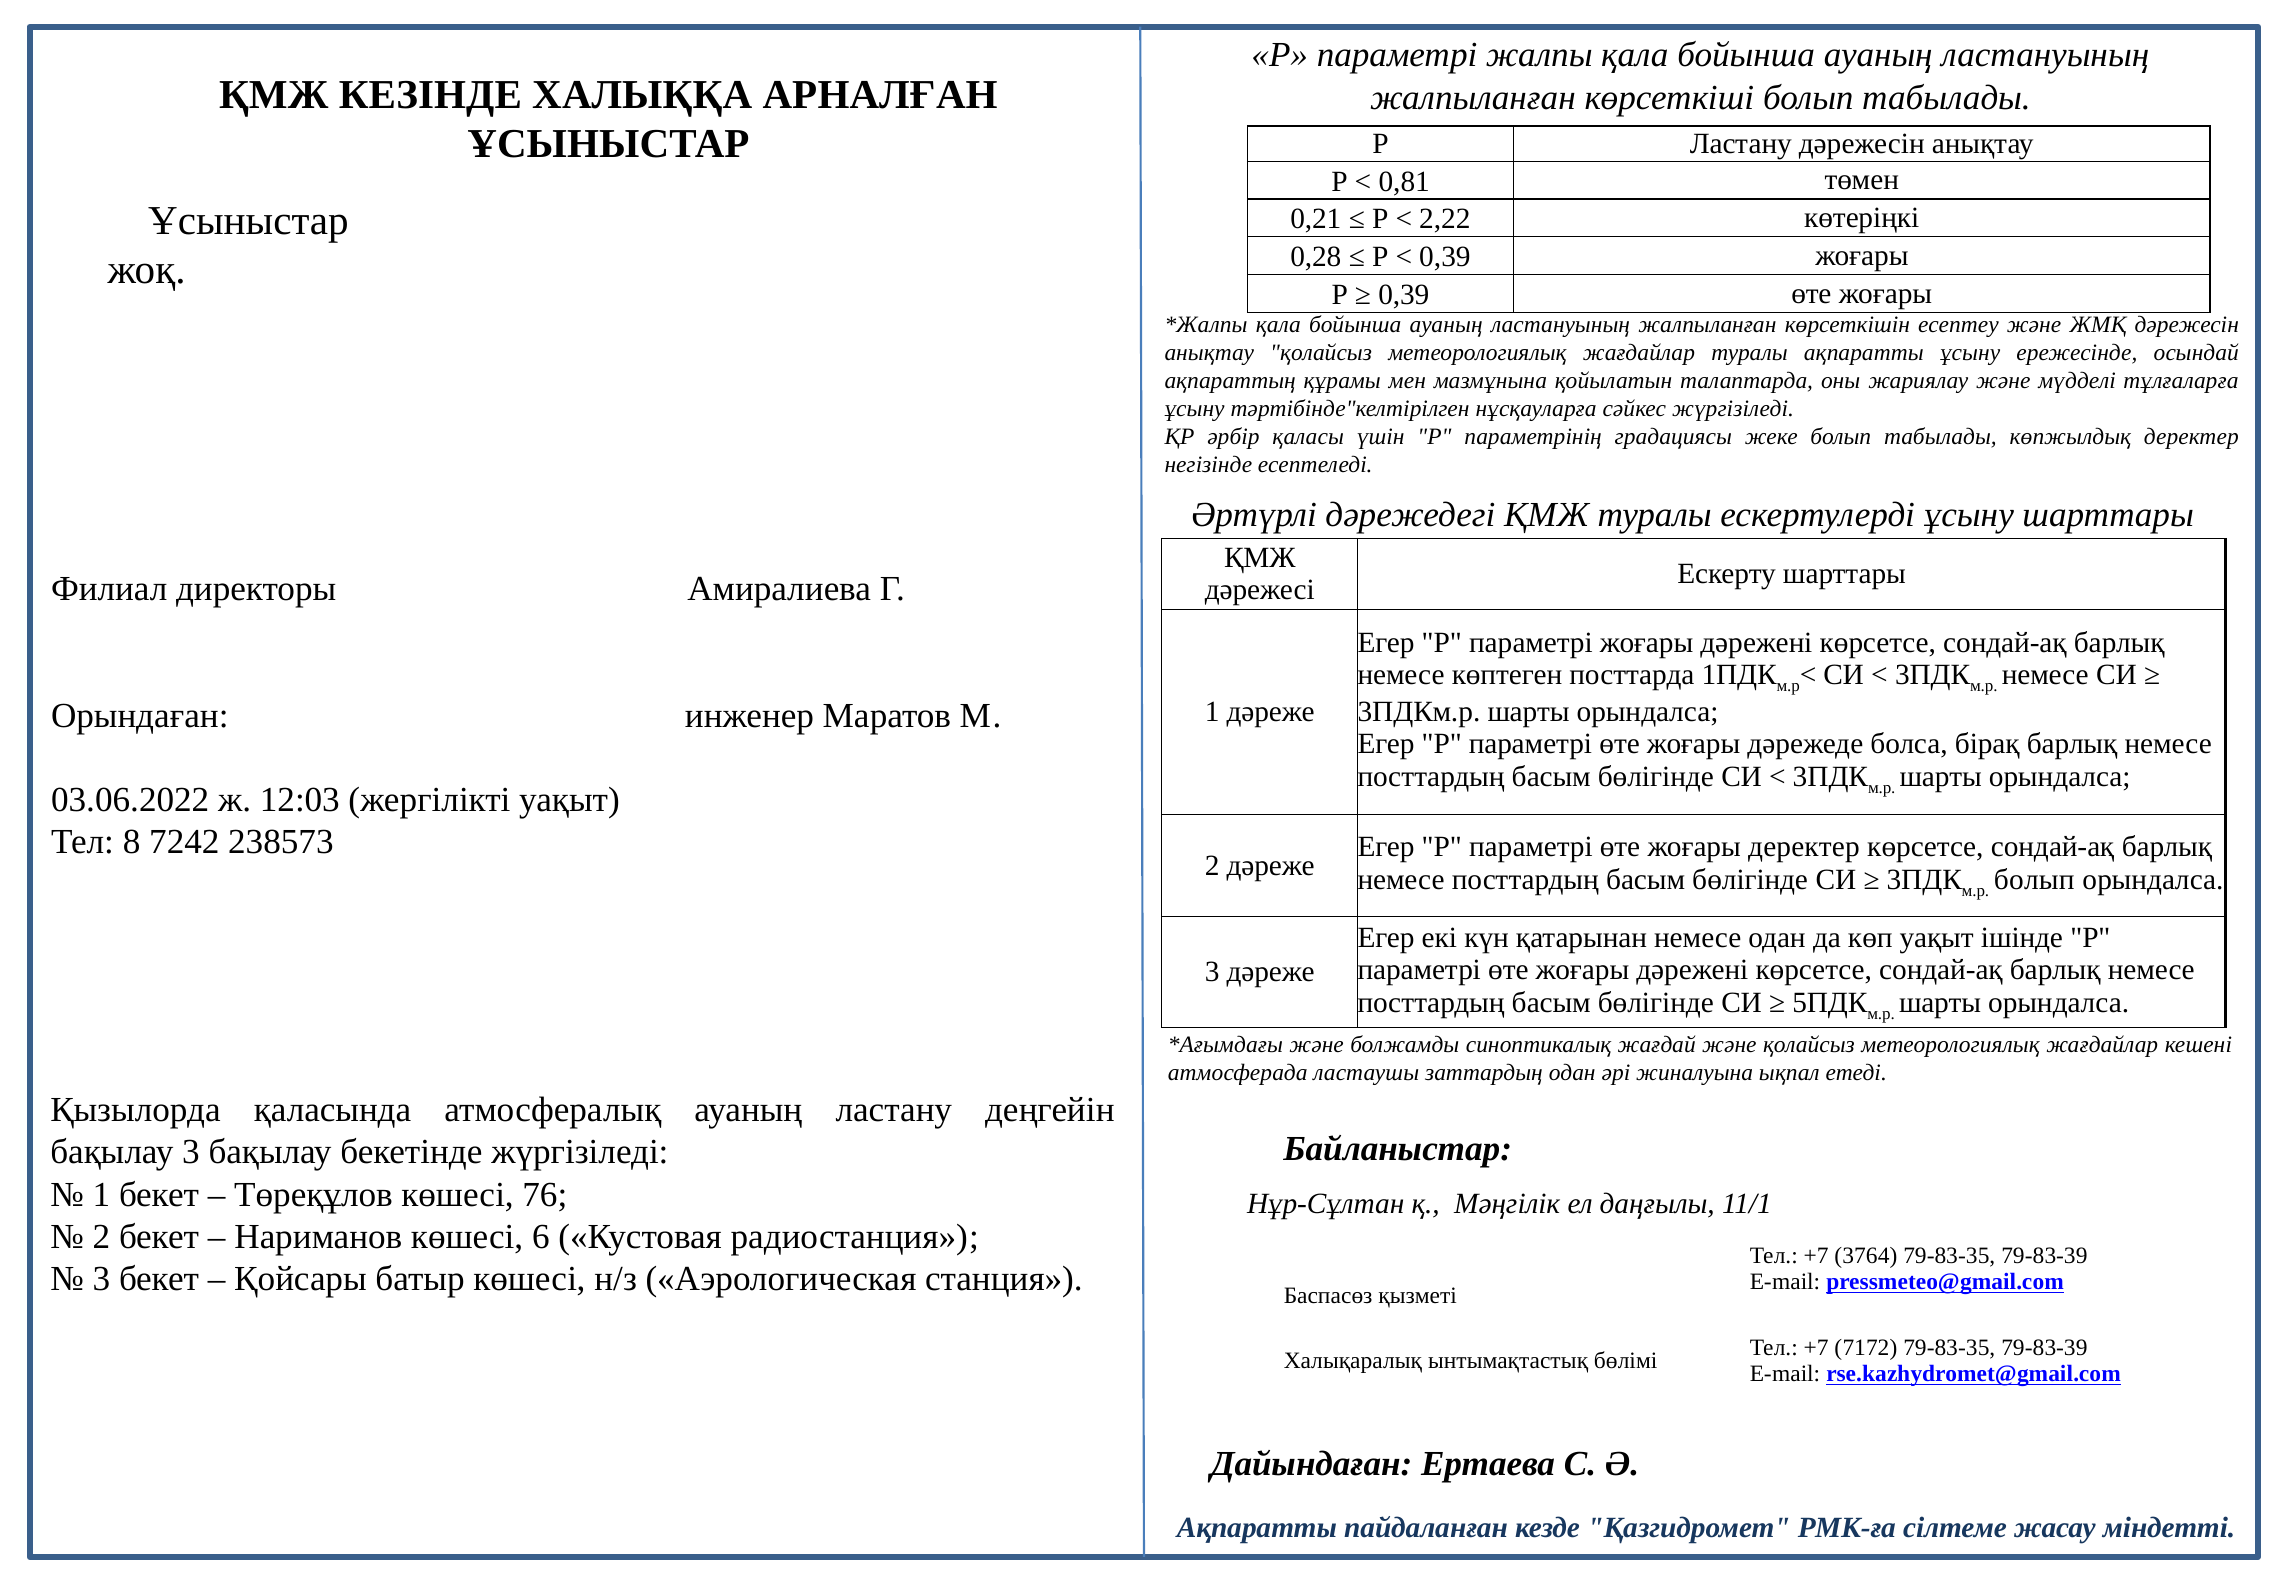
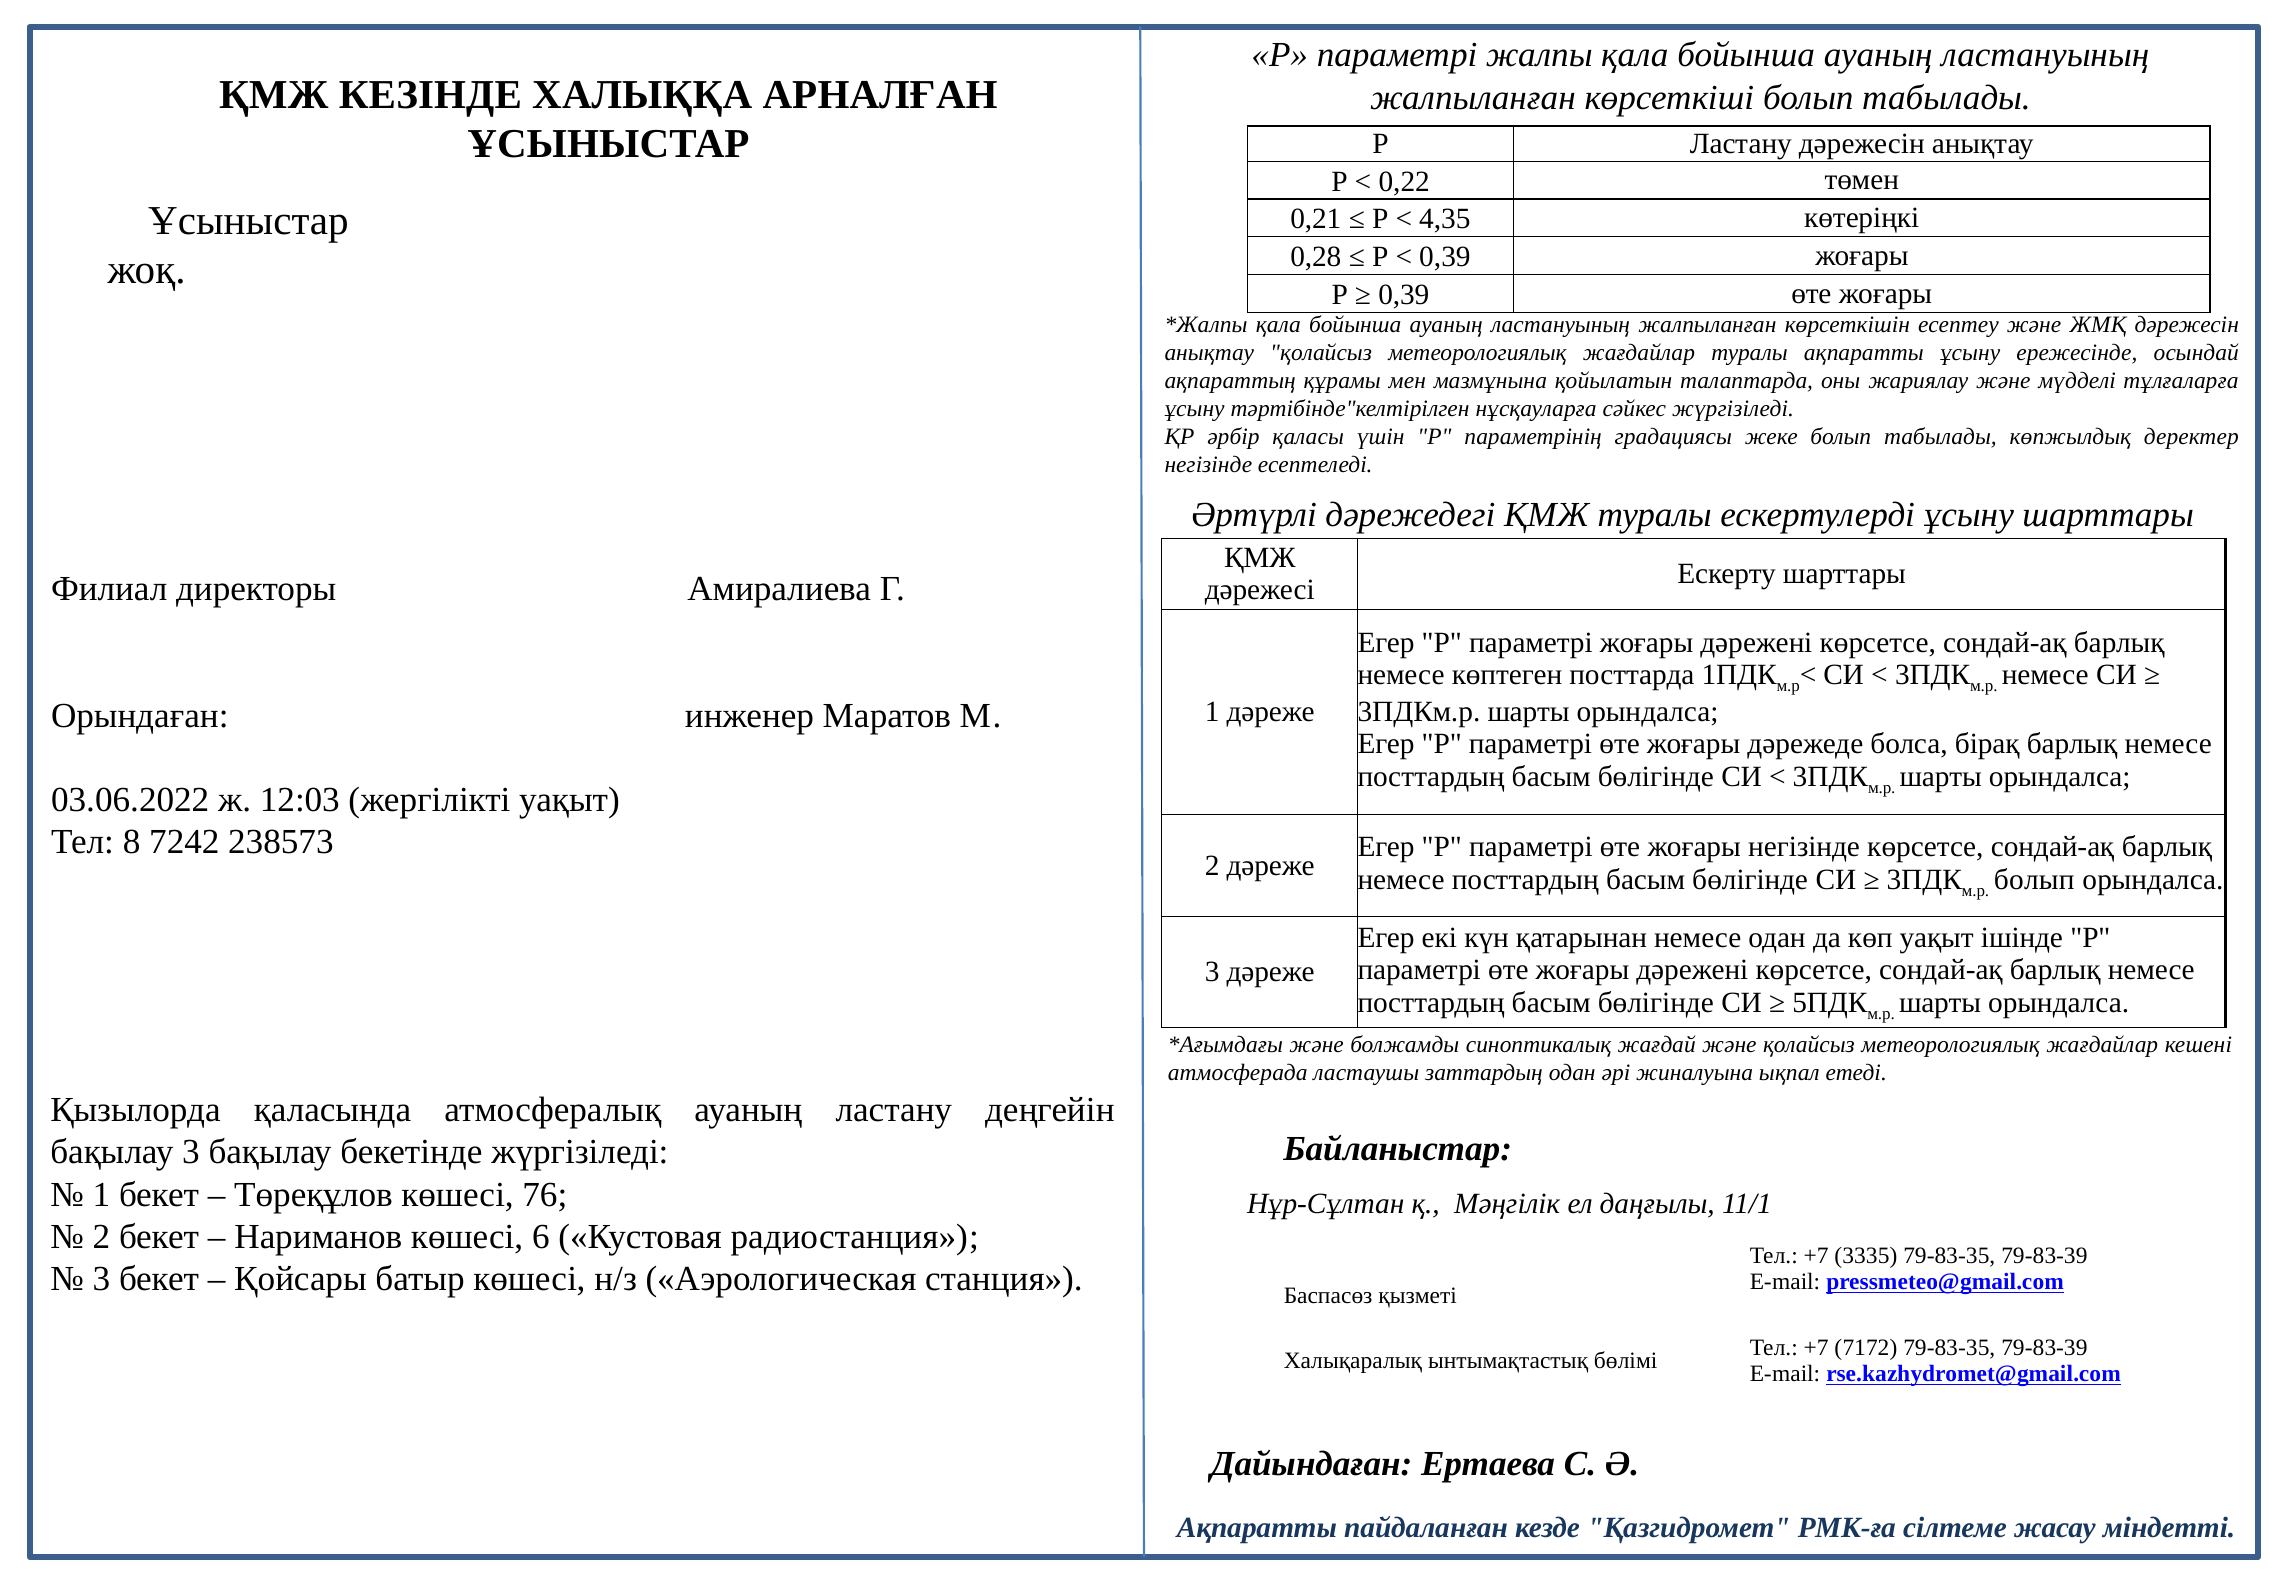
0,81: 0,81 -> 0,22
2,22: 2,22 -> 4,35
жоғары деректер: деректер -> негізінде
3764: 3764 -> 3335
